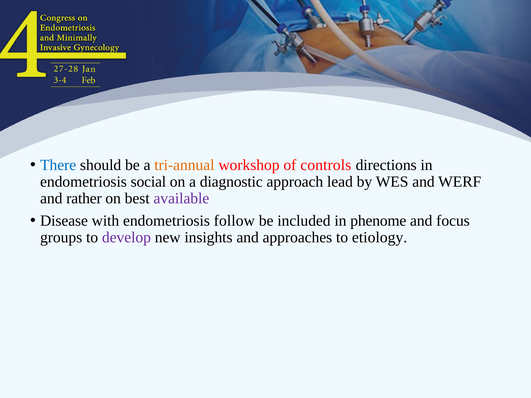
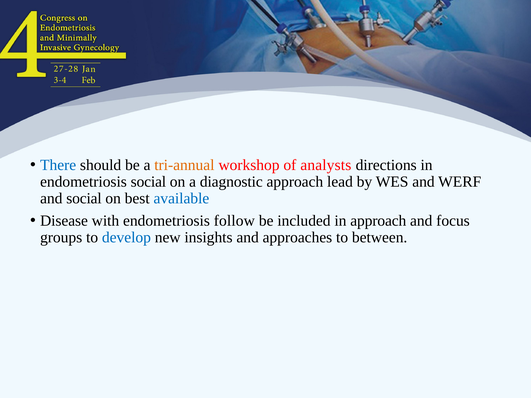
controls: controls -> analysts
and rather: rather -> social
available colour: purple -> blue
in phenome: phenome -> approach
develop colour: purple -> blue
etiology: etiology -> between
